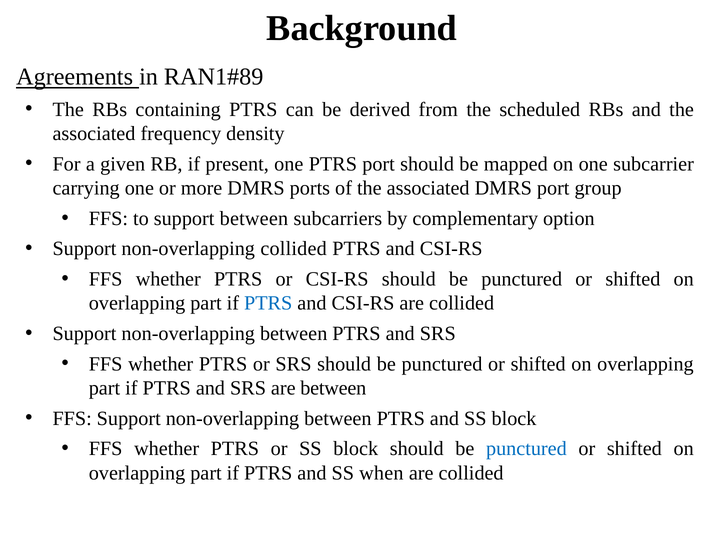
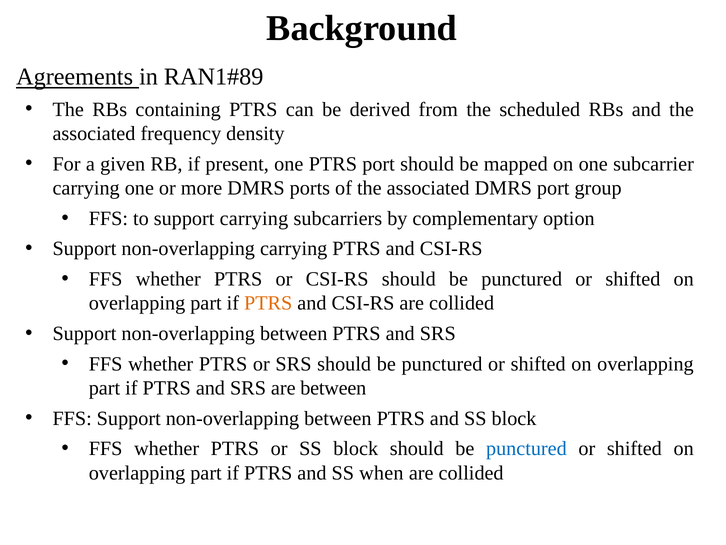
support between: between -> carrying
non-overlapping collided: collided -> carrying
PTRS at (268, 303) colour: blue -> orange
